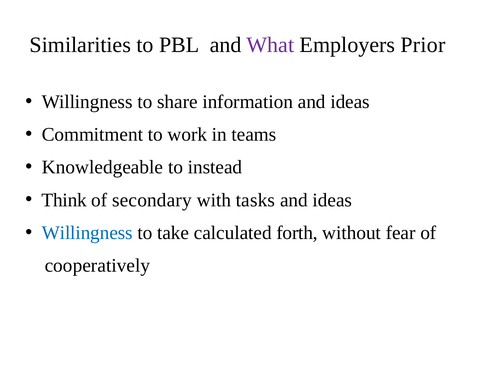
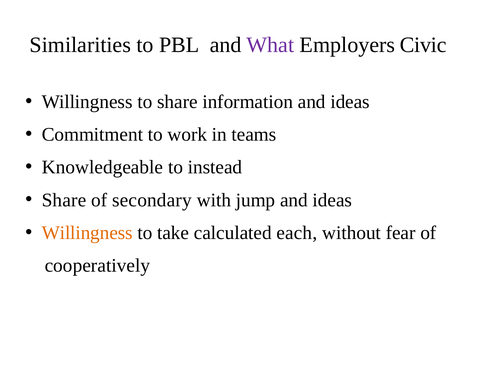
Prior: Prior -> Civic
Think at (64, 200): Think -> Share
tasks: tasks -> jump
Willingness at (87, 233) colour: blue -> orange
forth: forth -> each
